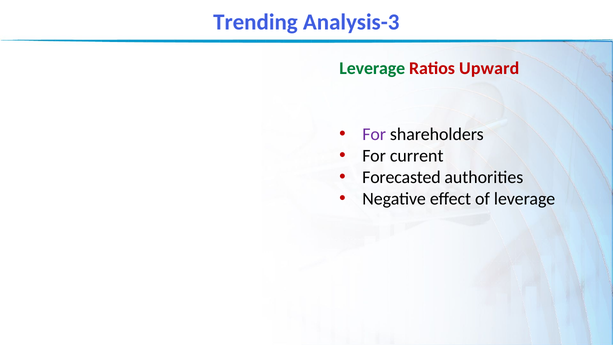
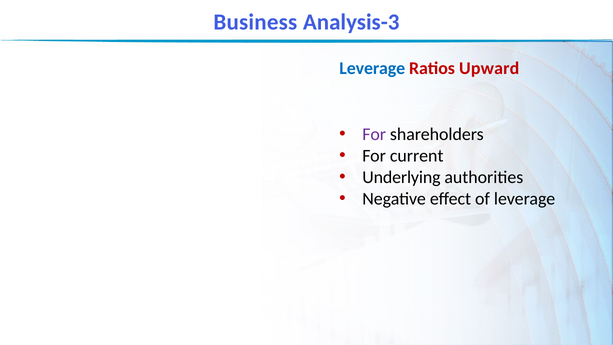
Trending: Trending -> Business
Leverage at (372, 68) colour: green -> blue
Forecasted: Forecasted -> Underlying
